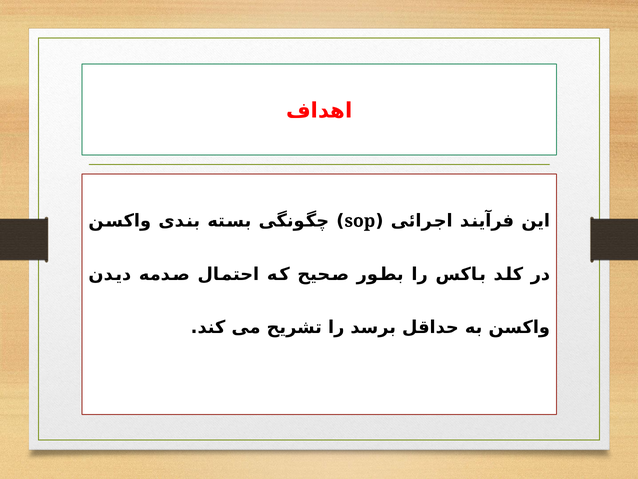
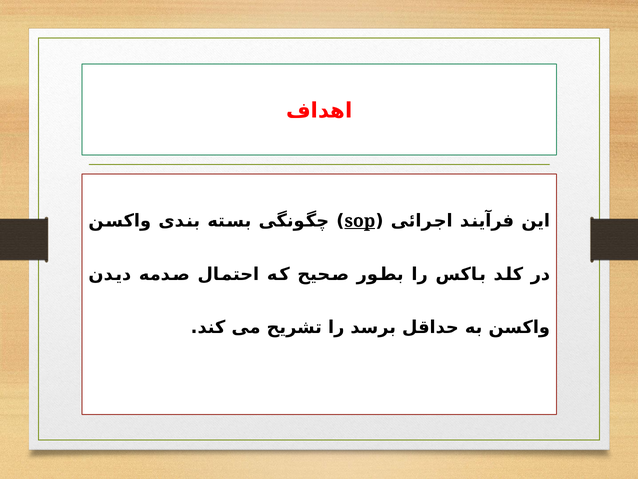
sop underline: none -> present
